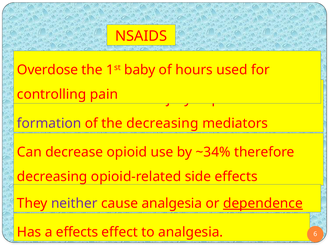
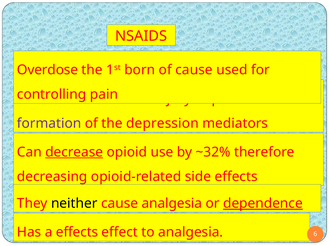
baby: baby -> born
of hours: hours -> cause
the decreasing: decreasing -> depression
decrease underline: none -> present
~34%: ~34% -> ~32%
neither colour: purple -> black
